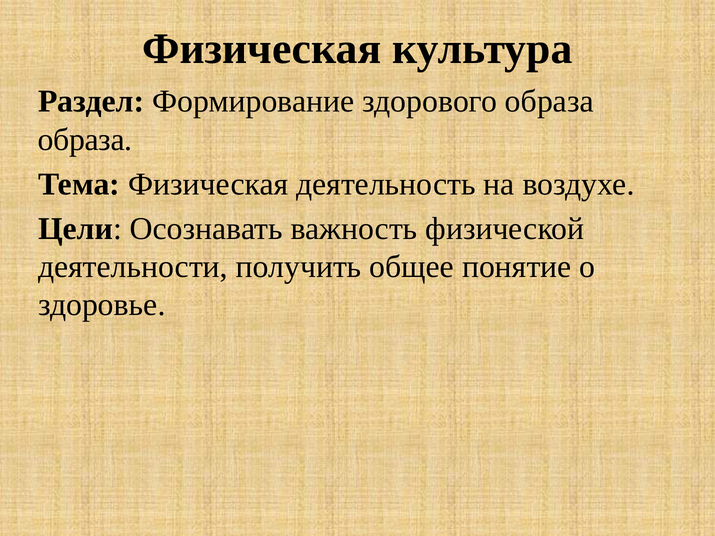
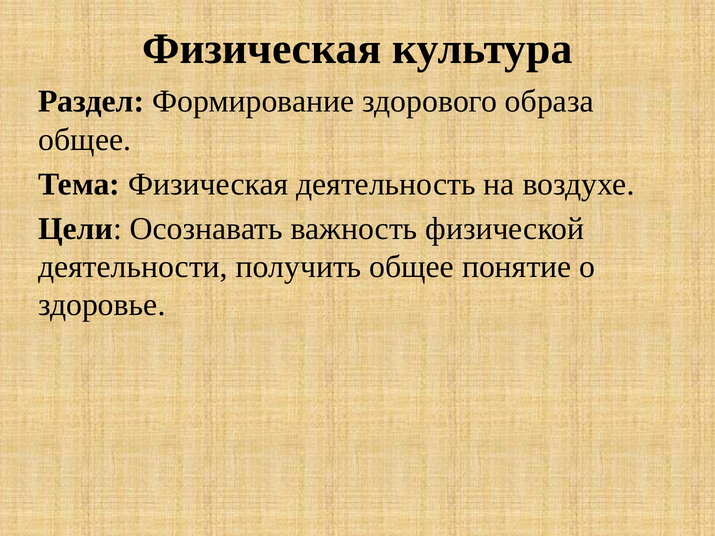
образа at (85, 140): образа -> общее
